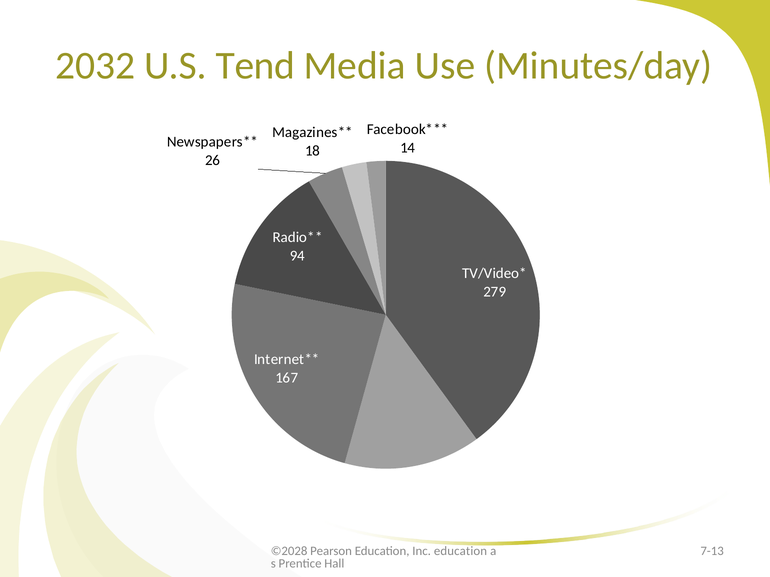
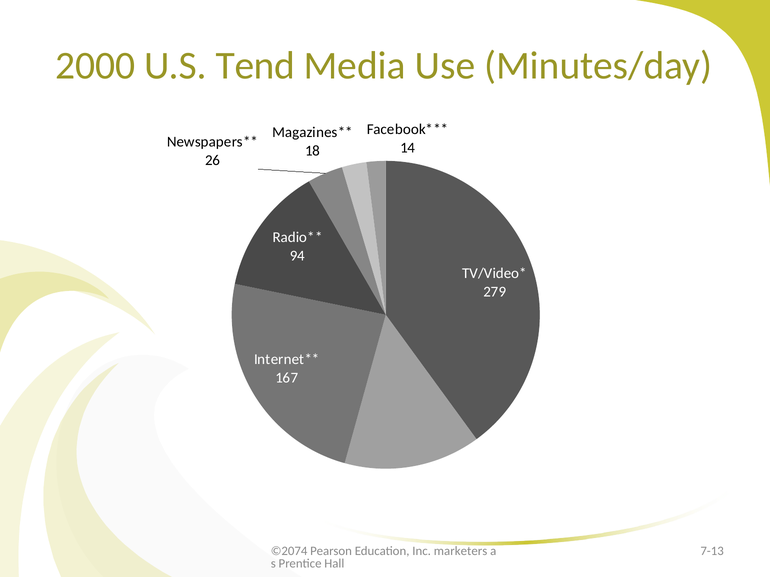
2032: 2032 -> 2000
©2028: ©2028 -> ©2074
Inc education: education -> marketers
